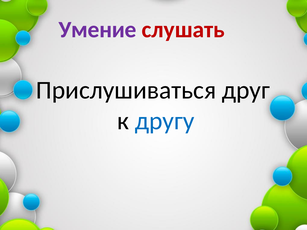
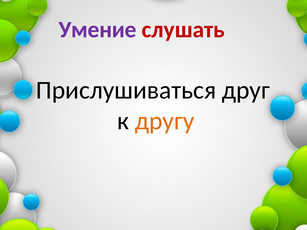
другу colour: blue -> orange
